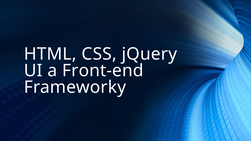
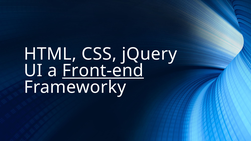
Front-end underline: none -> present
